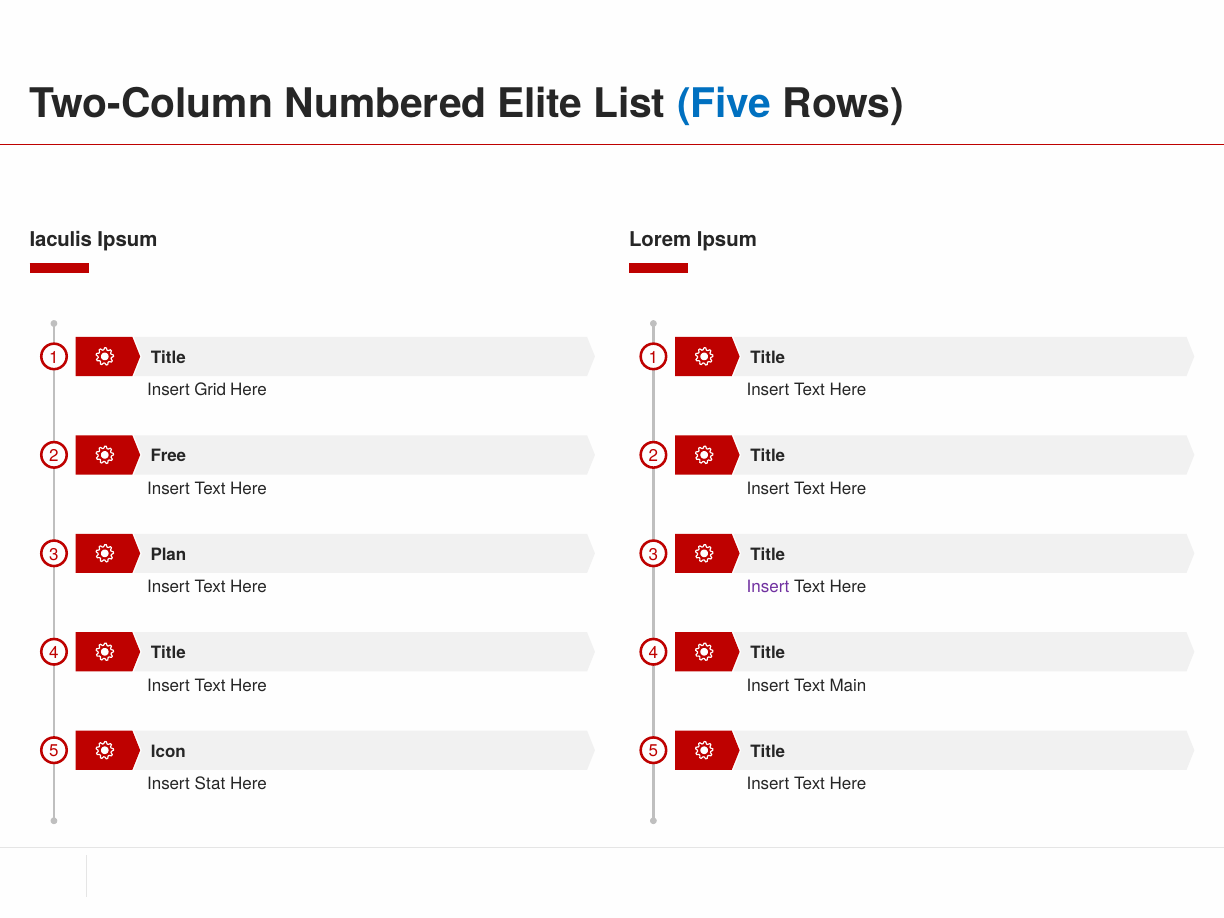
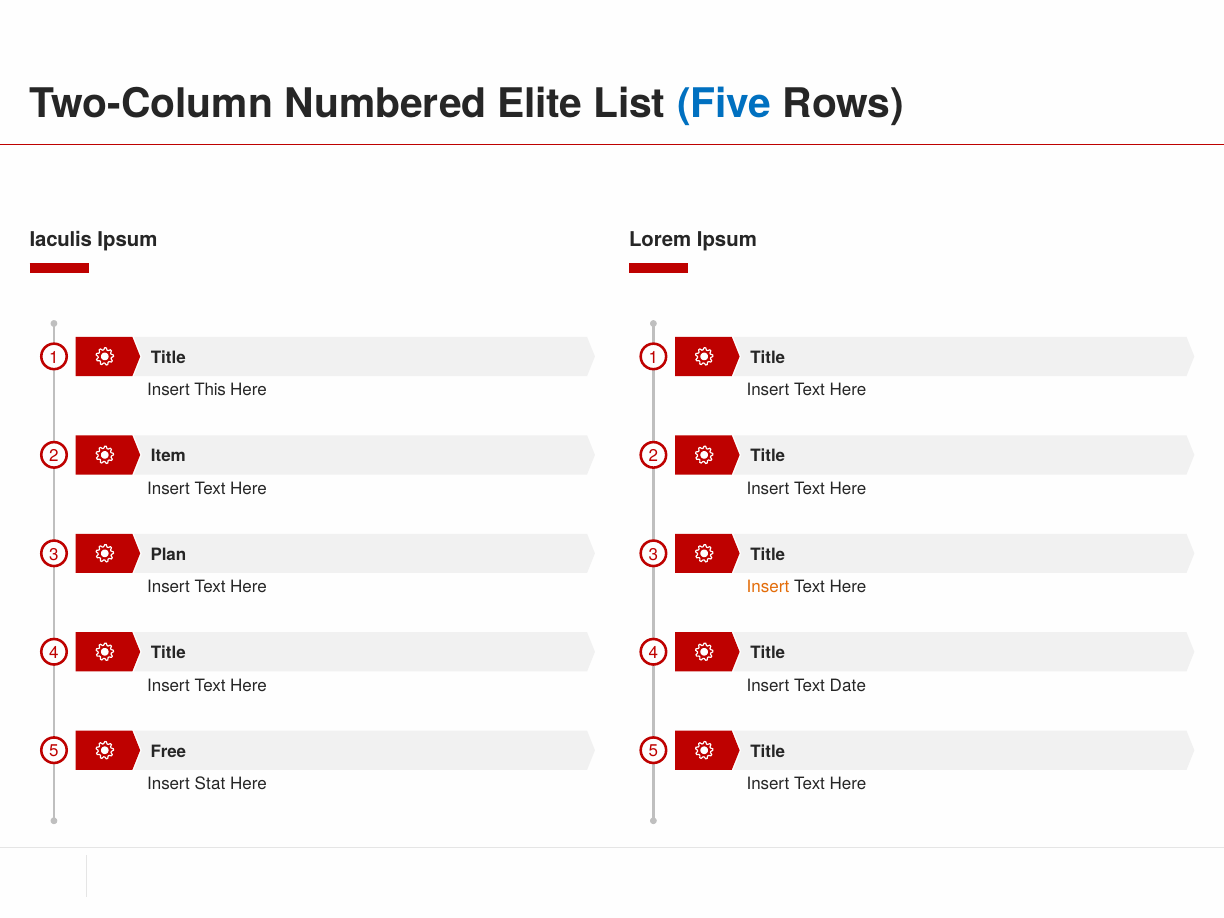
Grid: Grid -> This
Free: Free -> Item
Insert at (768, 587) colour: purple -> orange
Main: Main -> Date
Icon: Icon -> Free
